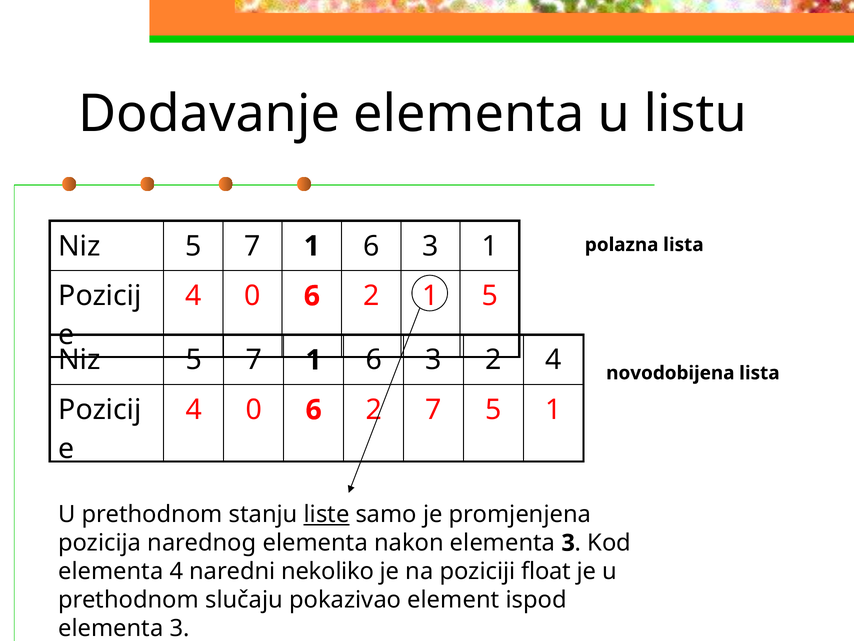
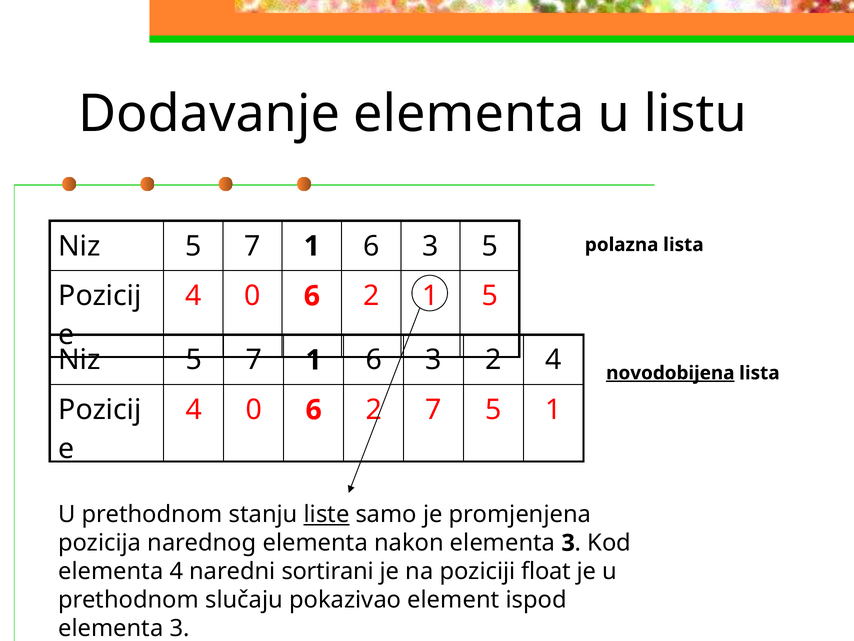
3 1: 1 -> 5
novodobijena underline: none -> present
nekoliko: nekoliko -> sortirani
